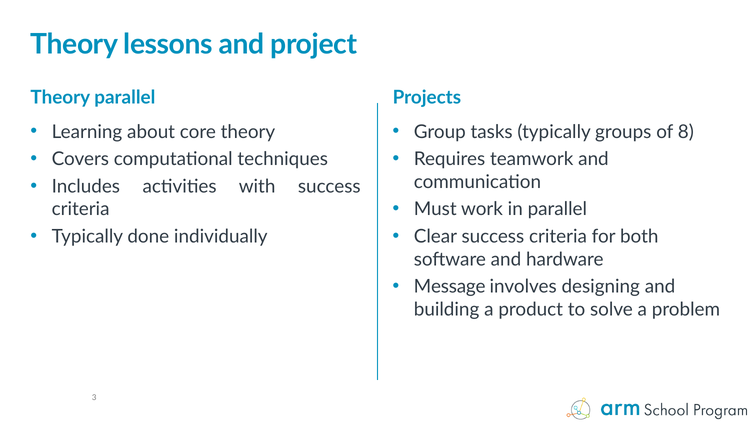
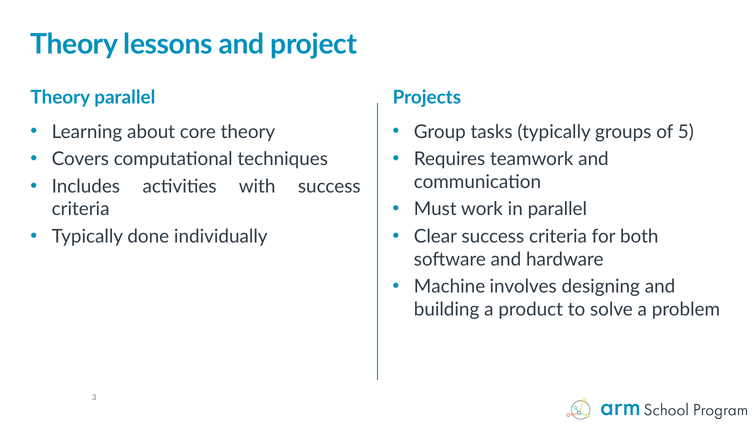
8: 8 -> 5
Message: Message -> Machine
